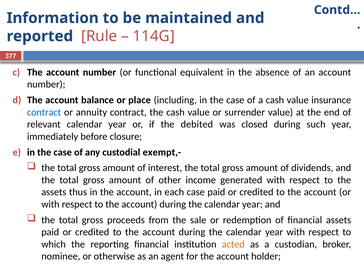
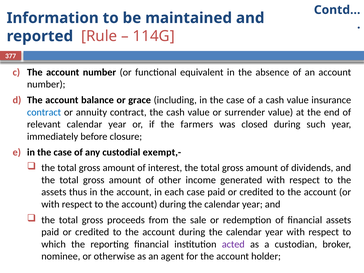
place: place -> grace
debited: debited -> farmers
acted colour: orange -> purple
